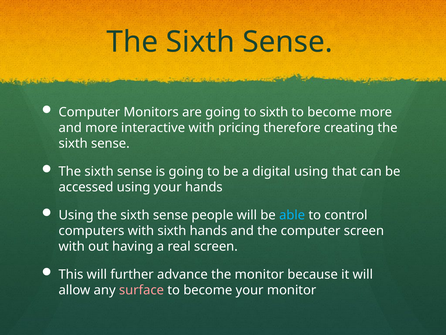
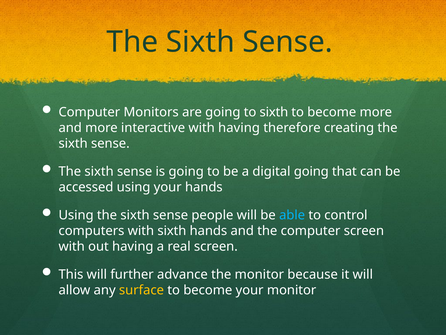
with pricing: pricing -> having
digital using: using -> going
surface colour: pink -> yellow
